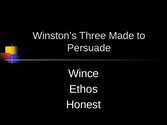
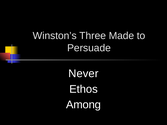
Wince: Wince -> Never
Honest: Honest -> Among
